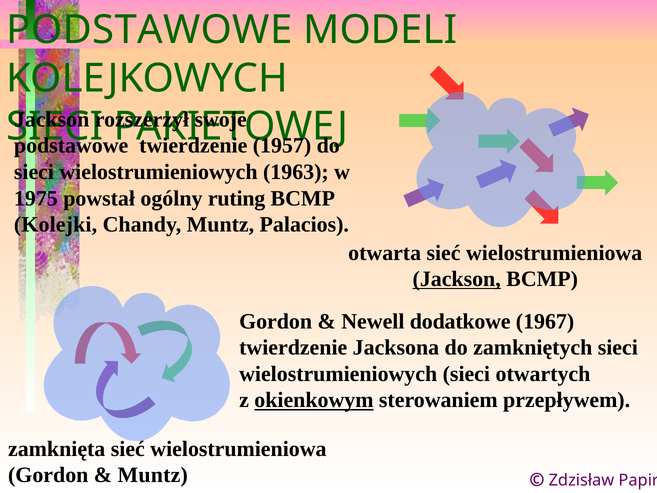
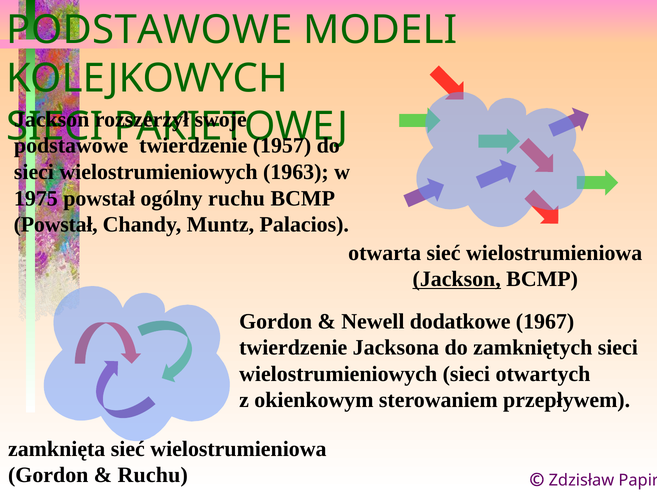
ogólny ruting: ruting -> ruchu
Kolejki at (56, 225): Kolejki -> Powstał
okienkowym underline: present -> none
Muntz at (153, 475): Muntz -> Ruchu
